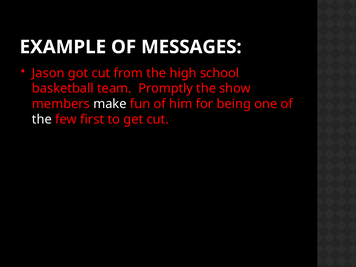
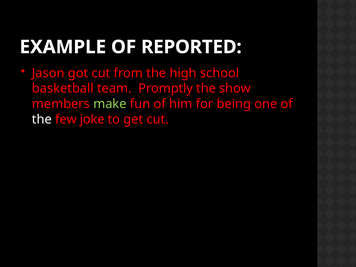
MESSAGES: MESSAGES -> REPORTED
make colour: white -> light green
first: first -> joke
